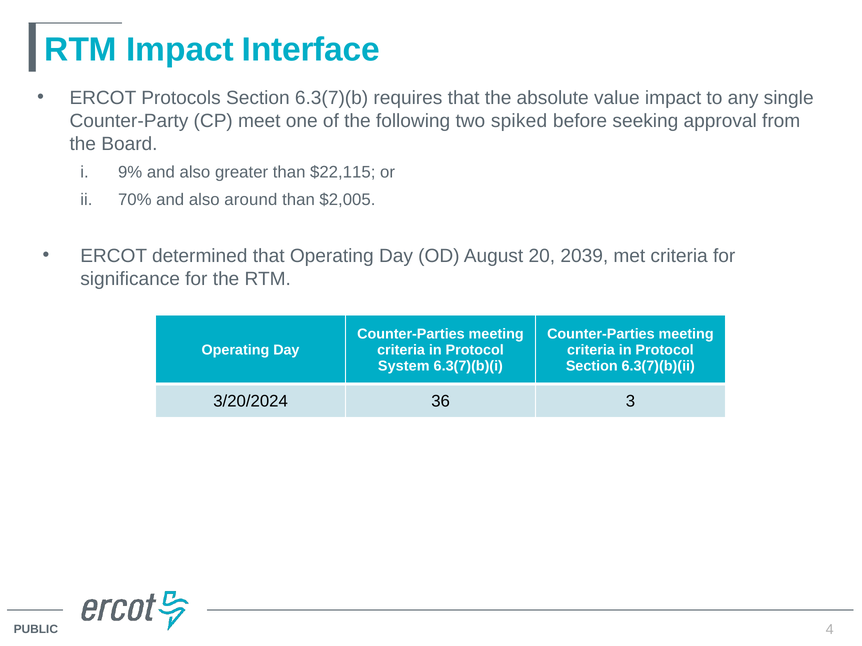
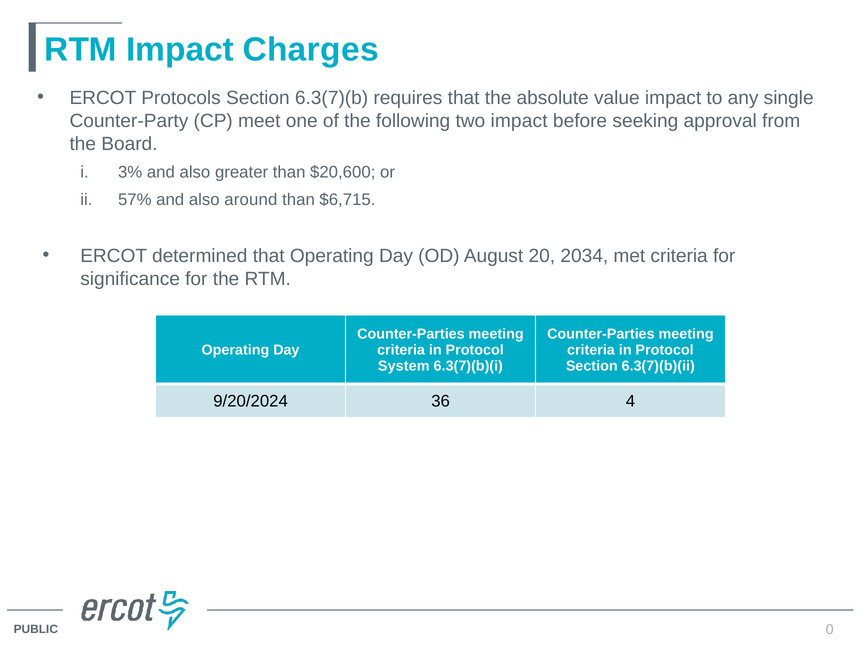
Interface: Interface -> Charges
two spiked: spiked -> impact
9%: 9% -> 3%
$22,115: $22,115 -> $20,600
70%: 70% -> 57%
$2,005: $2,005 -> $6,715
2039: 2039 -> 2034
3/20/2024: 3/20/2024 -> 9/20/2024
3: 3 -> 4
4: 4 -> 0
